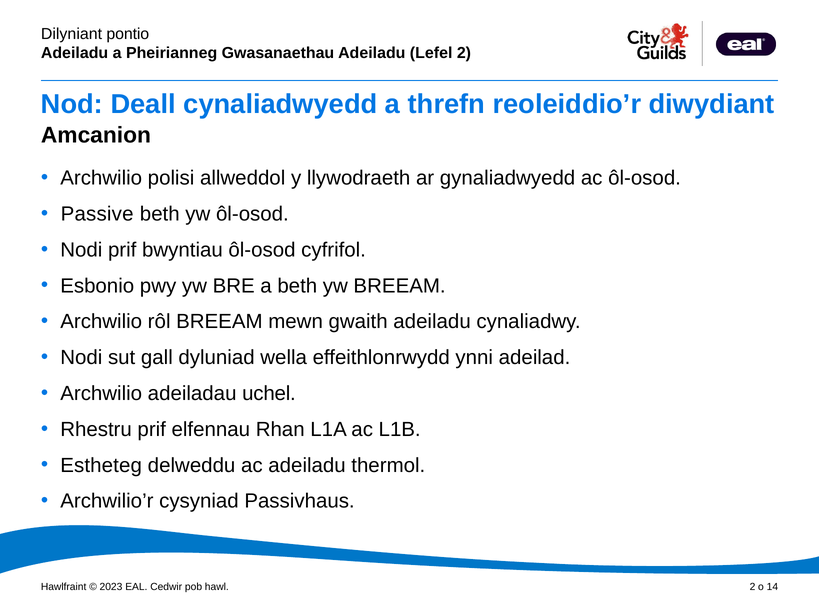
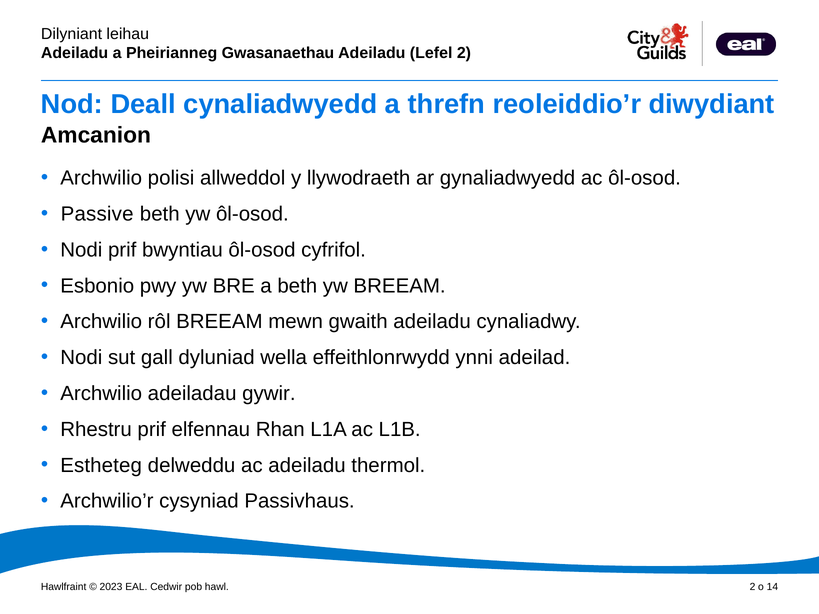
pontio: pontio -> leihau
uchel: uchel -> gywir
